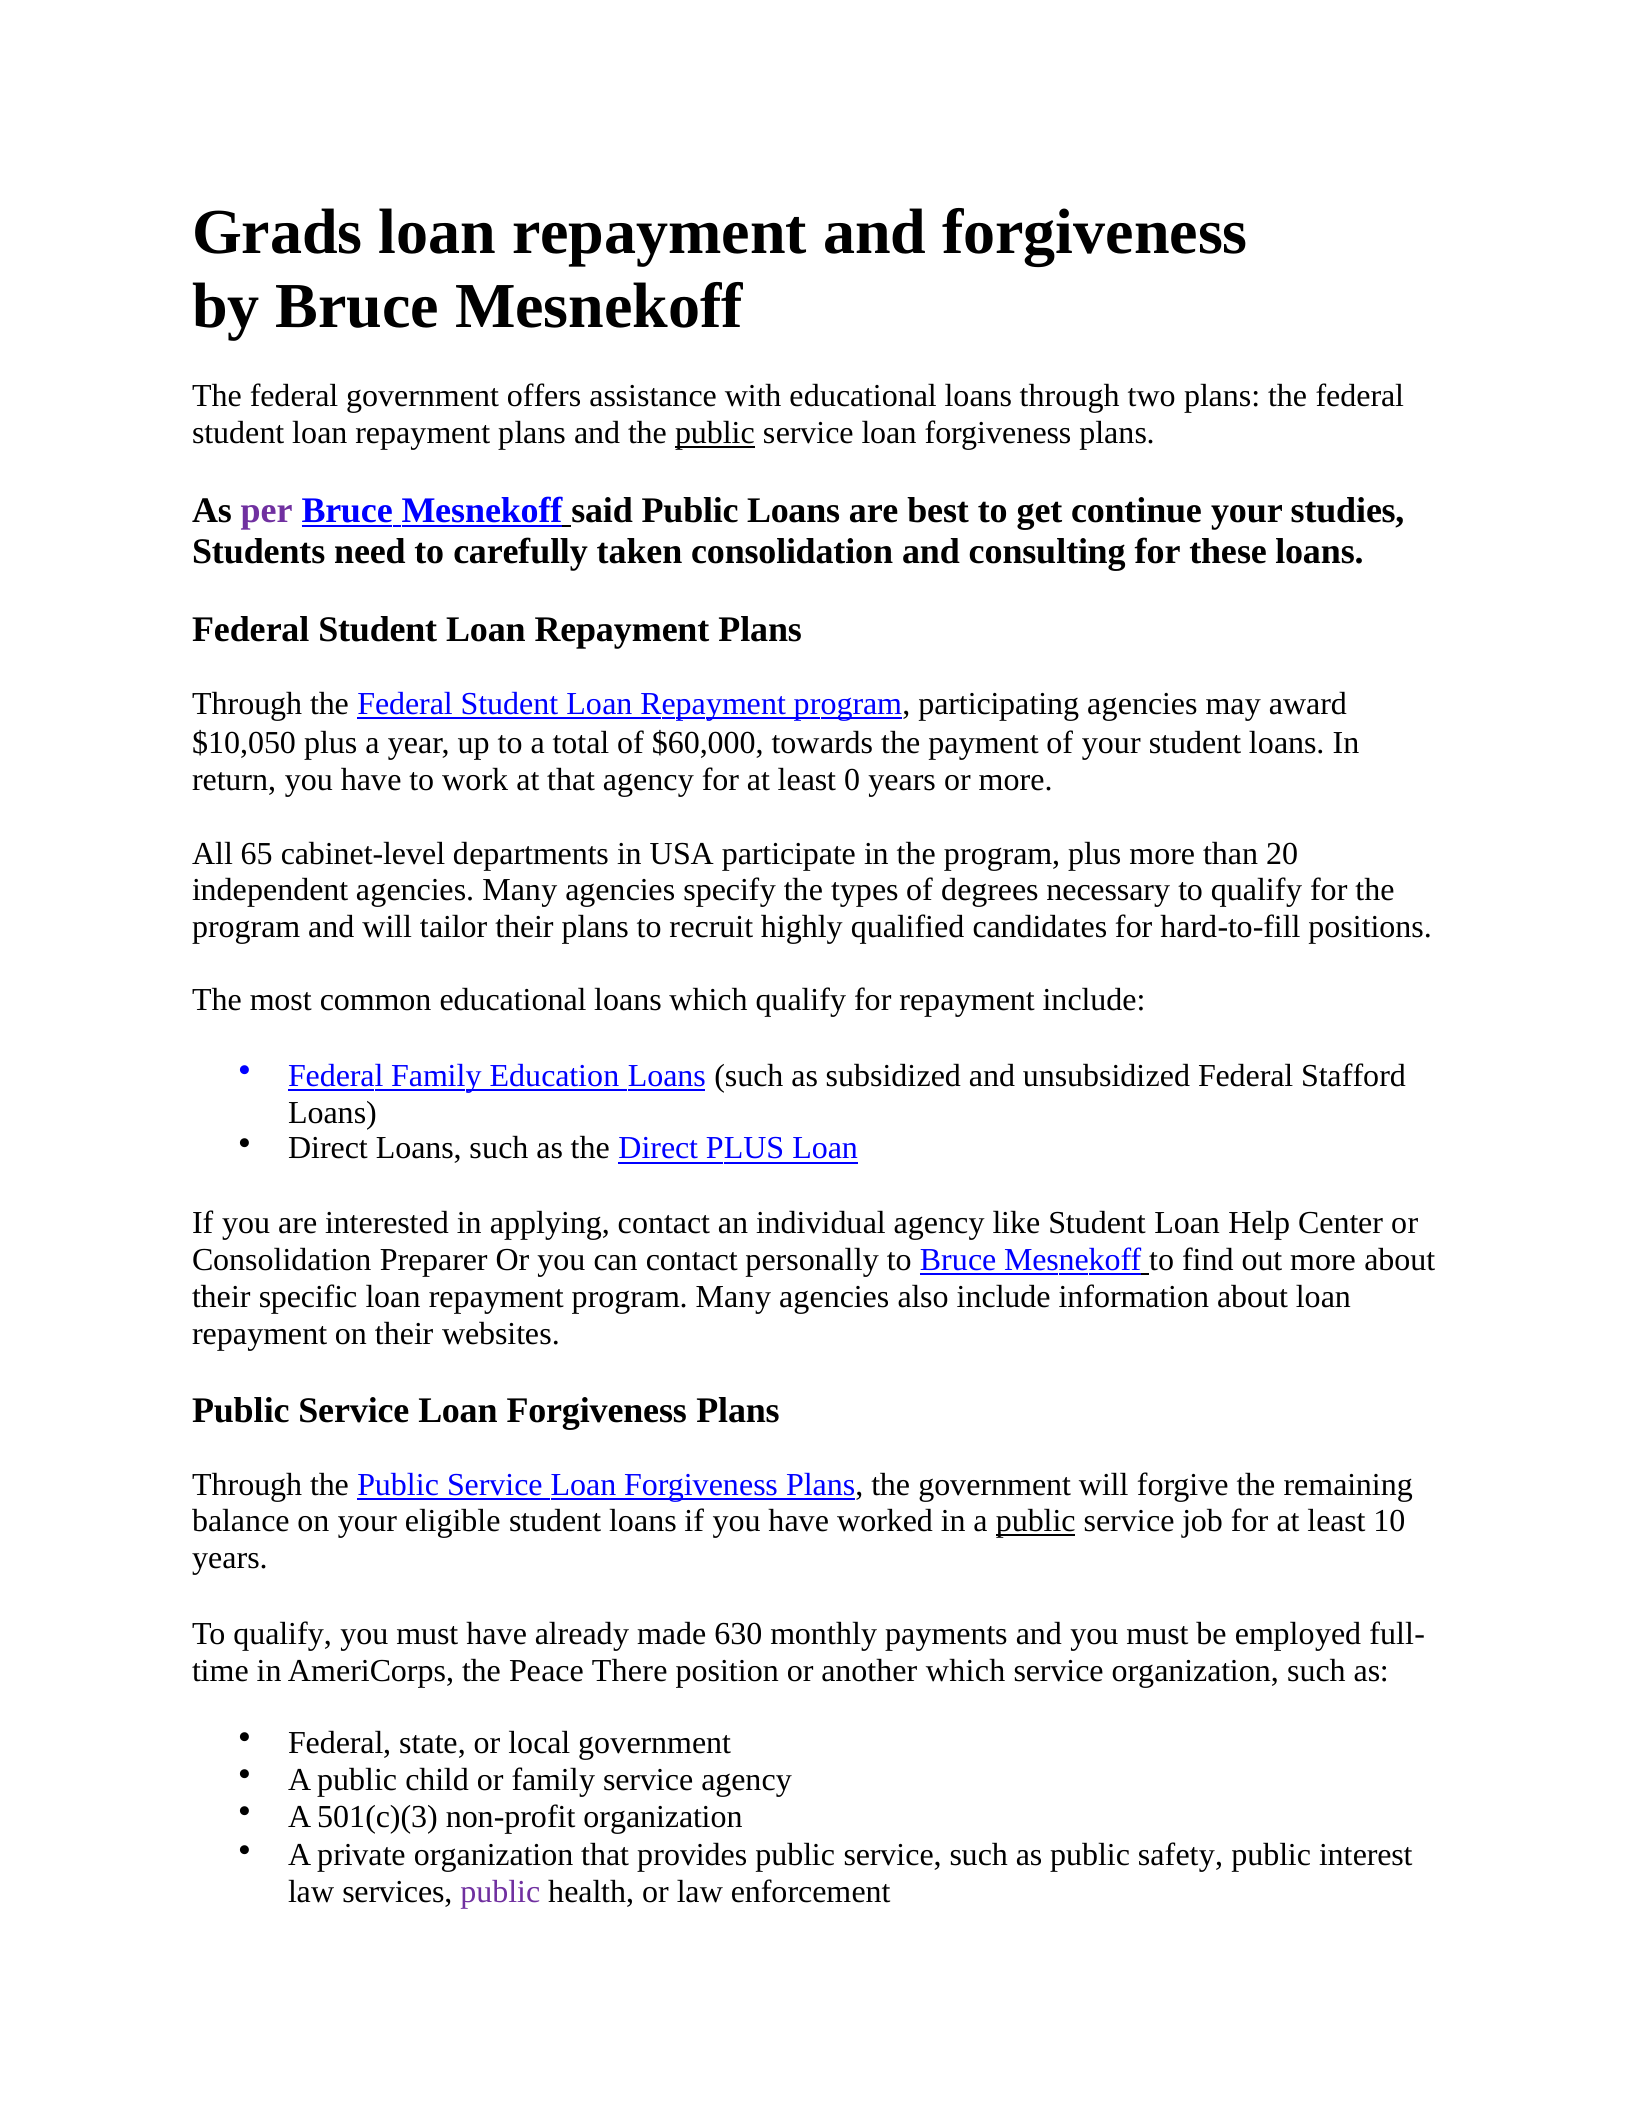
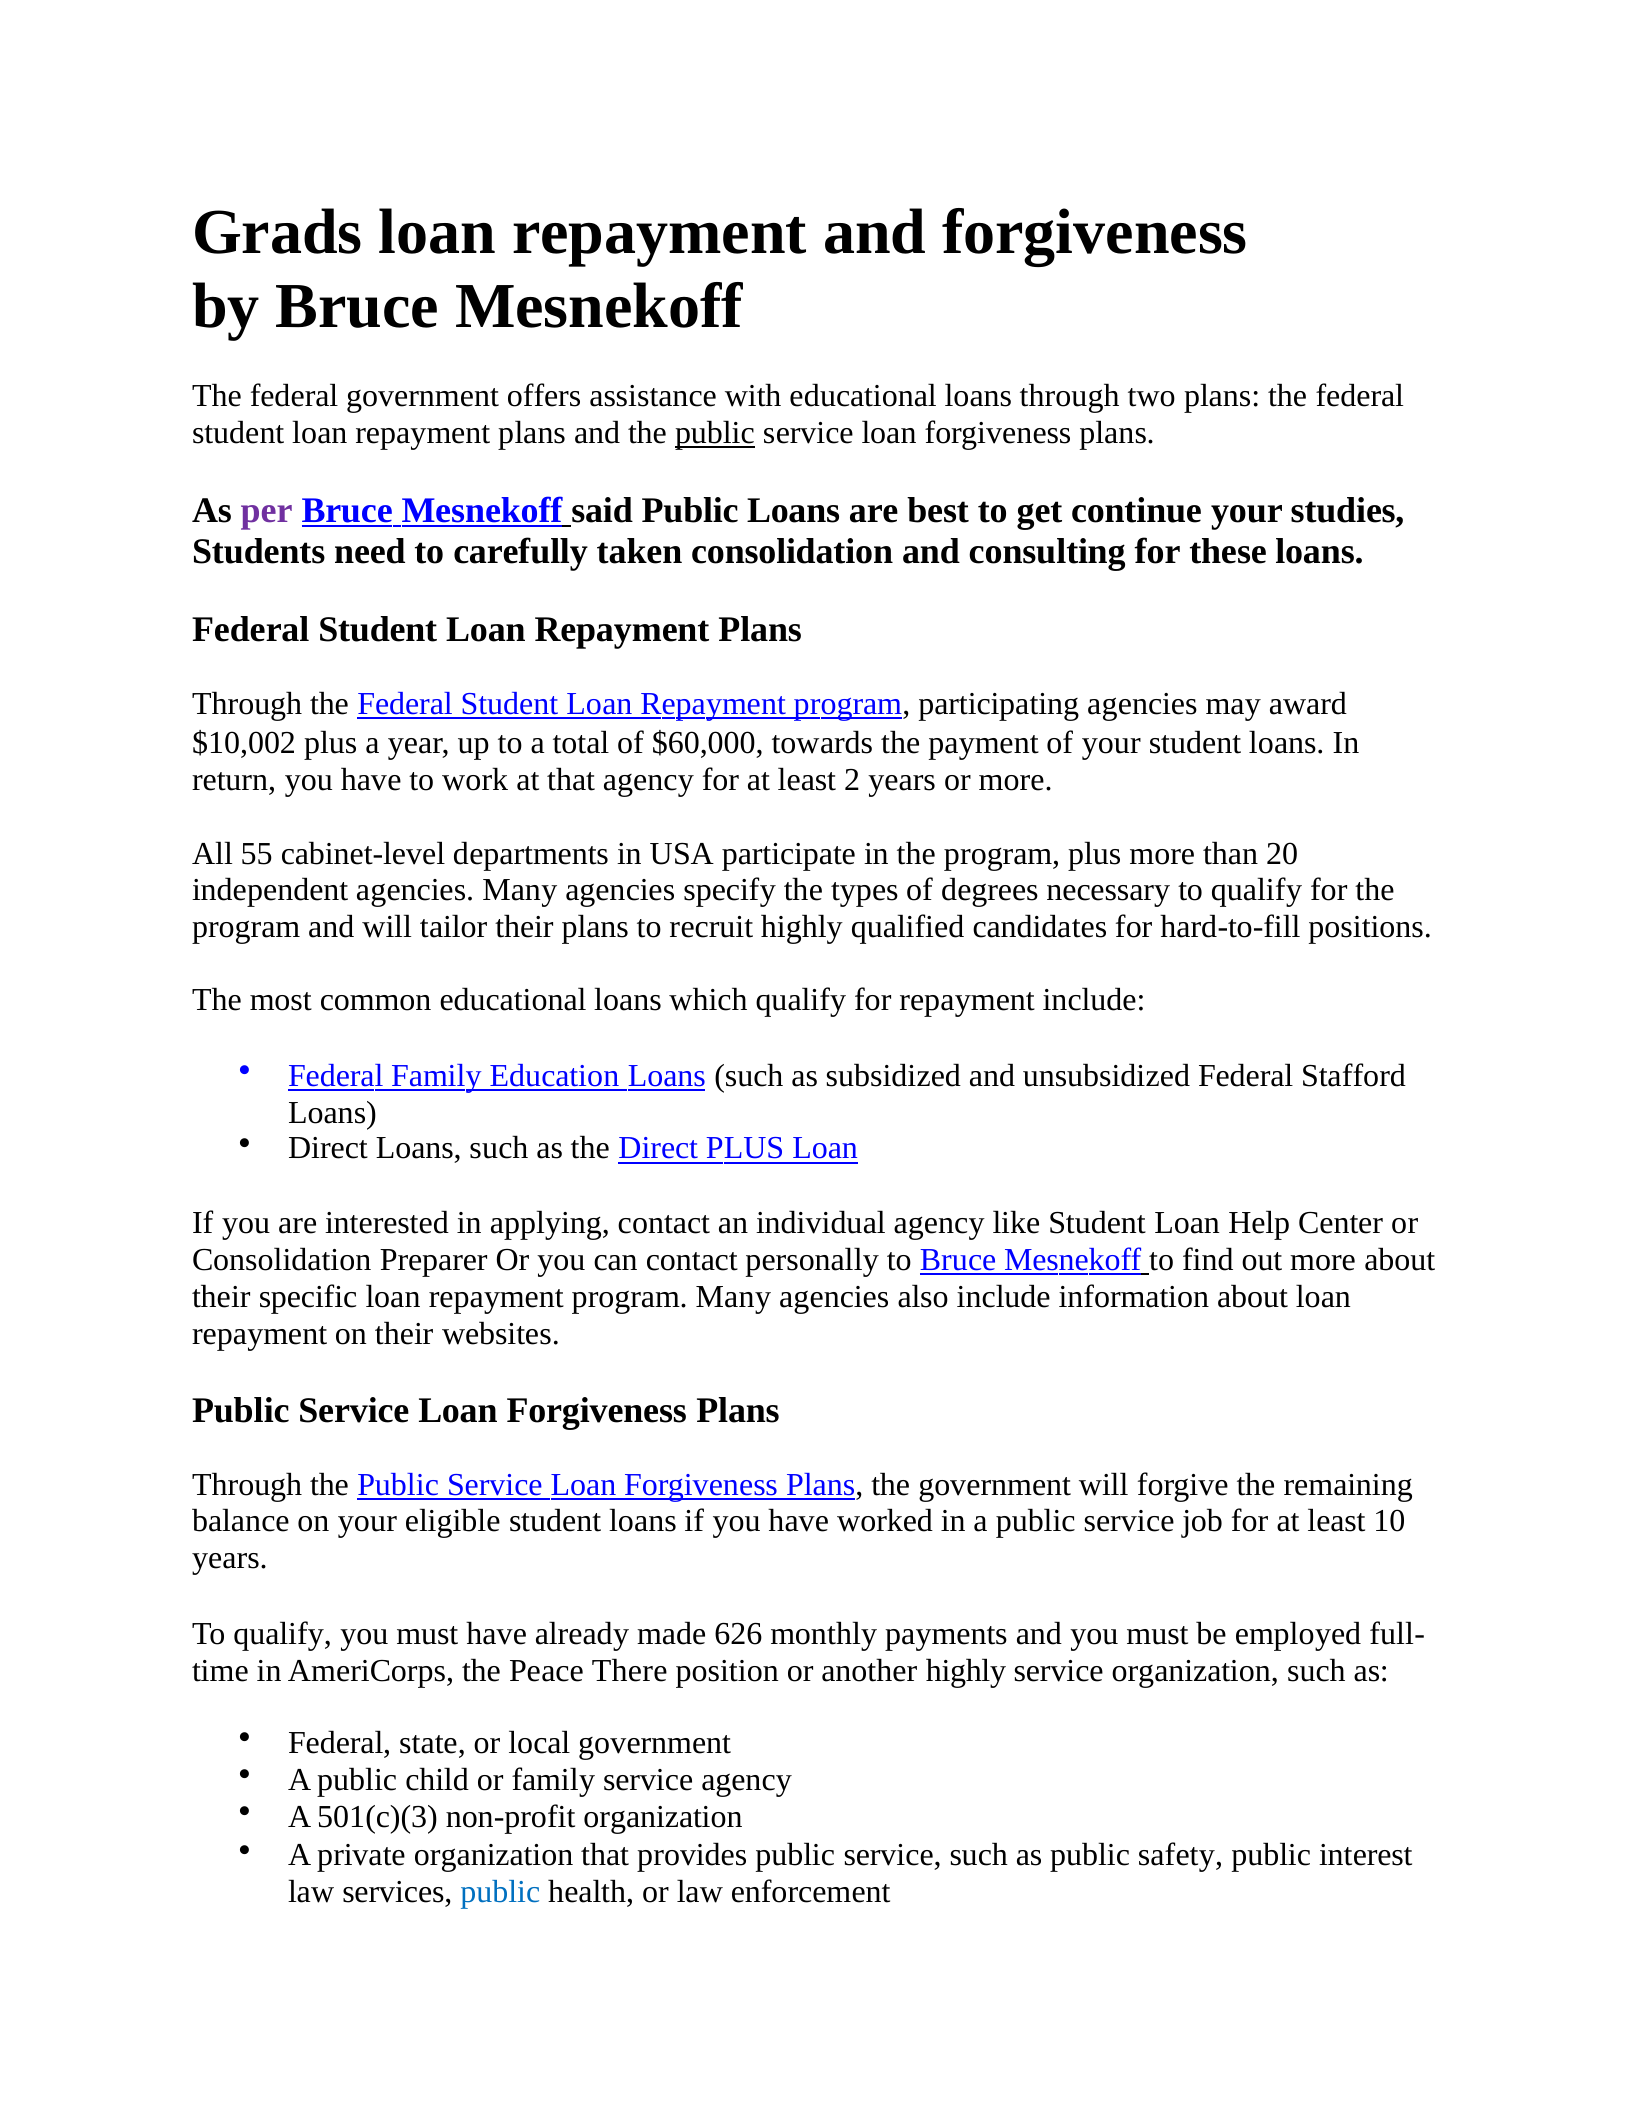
$10,050: $10,050 -> $10,002
0: 0 -> 2
65: 65 -> 55
public at (1036, 1521) underline: present -> none
630: 630 -> 626
another which: which -> highly
public at (500, 1892) colour: purple -> blue
